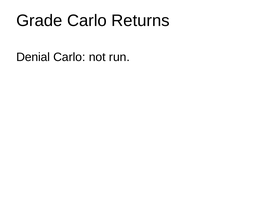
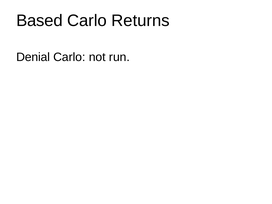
Grade: Grade -> Based
